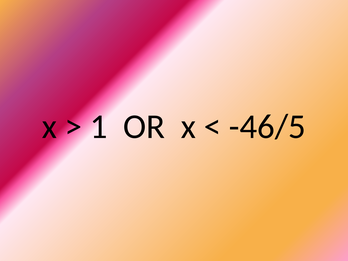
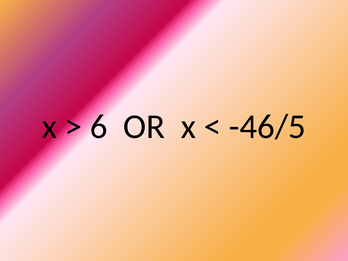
1: 1 -> 6
